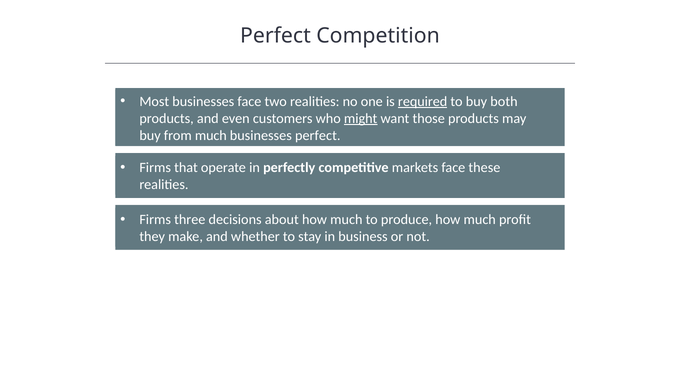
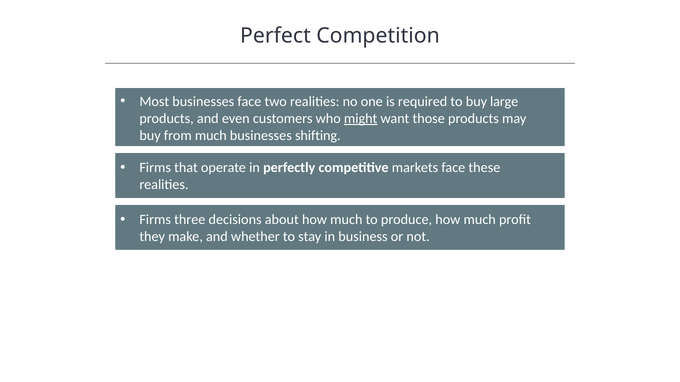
required underline: present -> none
both: both -> large
businesses perfect: perfect -> shifting
